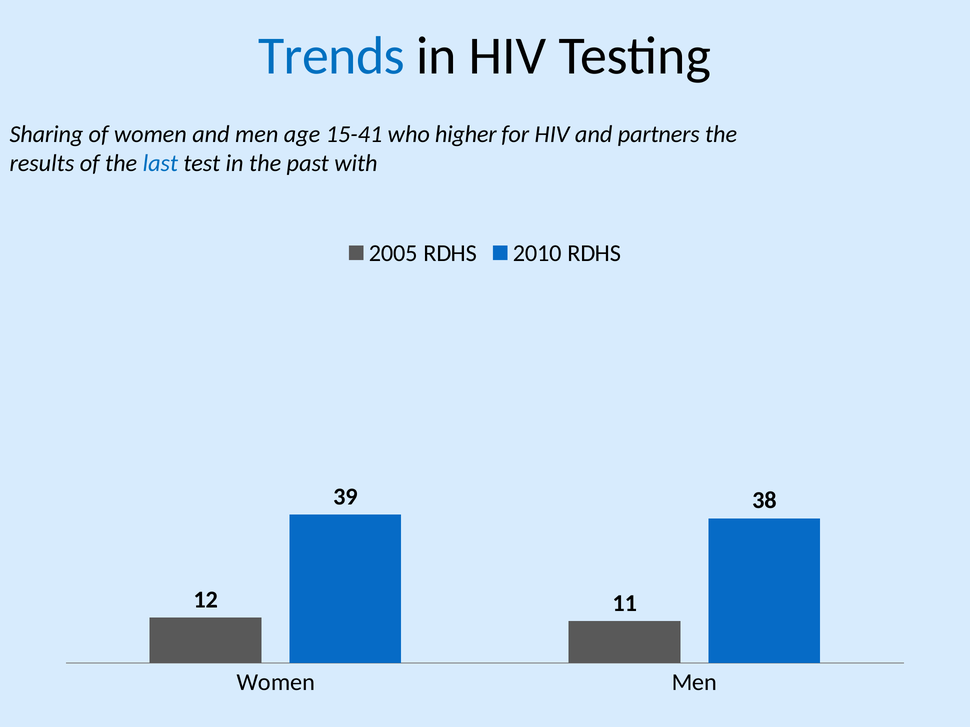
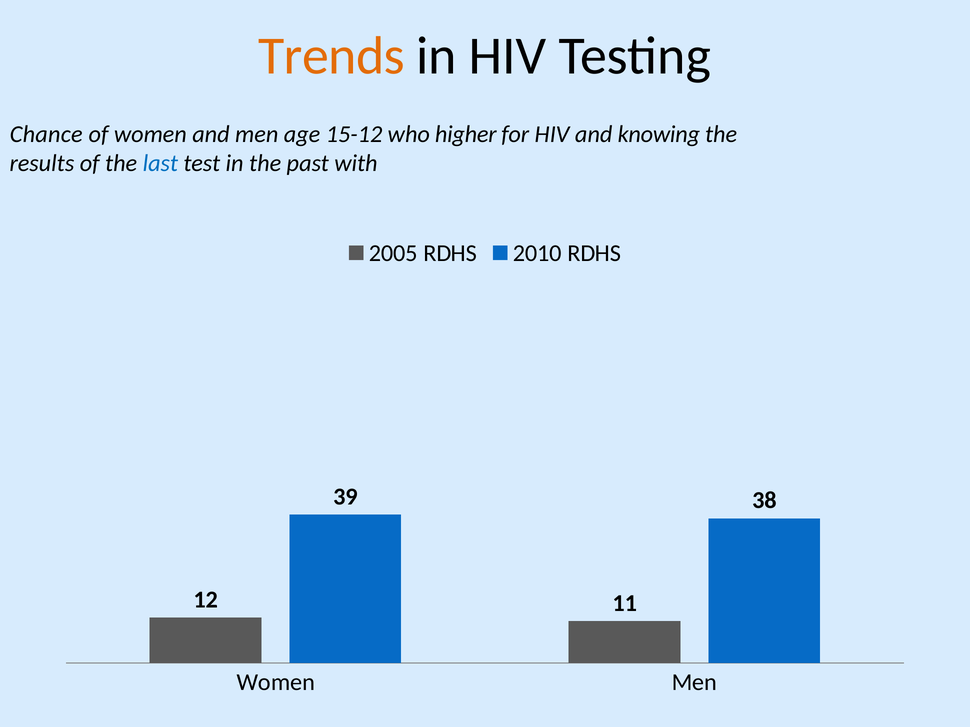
Trends colour: blue -> orange
Sharing: Sharing -> Chance
15-41: 15-41 -> 15-12
partners: partners -> knowing
